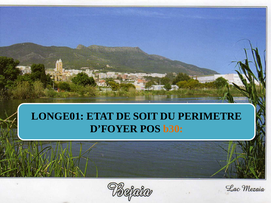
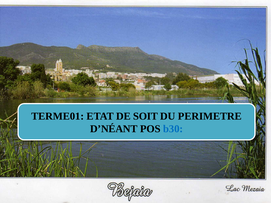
LONGE01: LONGE01 -> TERME01
D’FOYER: D’FOYER -> D’NÉANT
b30 colour: orange -> blue
